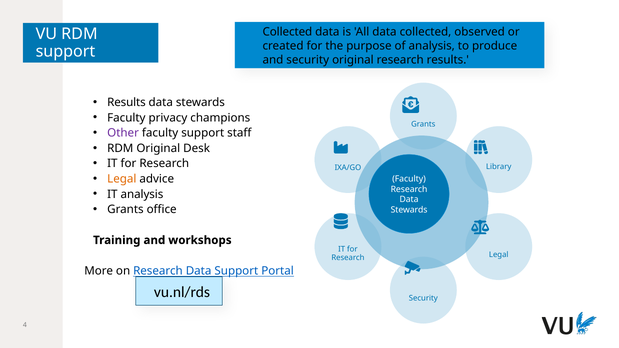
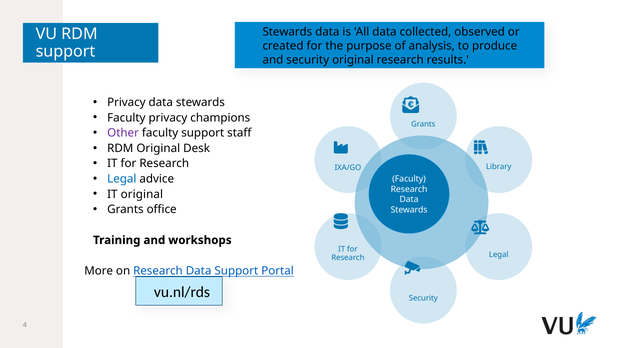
Collected at (287, 32): Collected -> Stewards
Results at (126, 102): Results -> Privacy
Legal at (122, 179) colour: orange -> blue
IT analysis: analysis -> original
